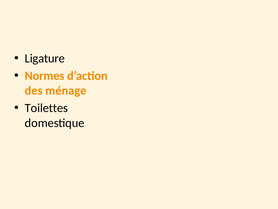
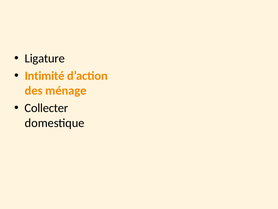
Normes: Normes -> Intimité
Toilettes: Toilettes -> Collecter
